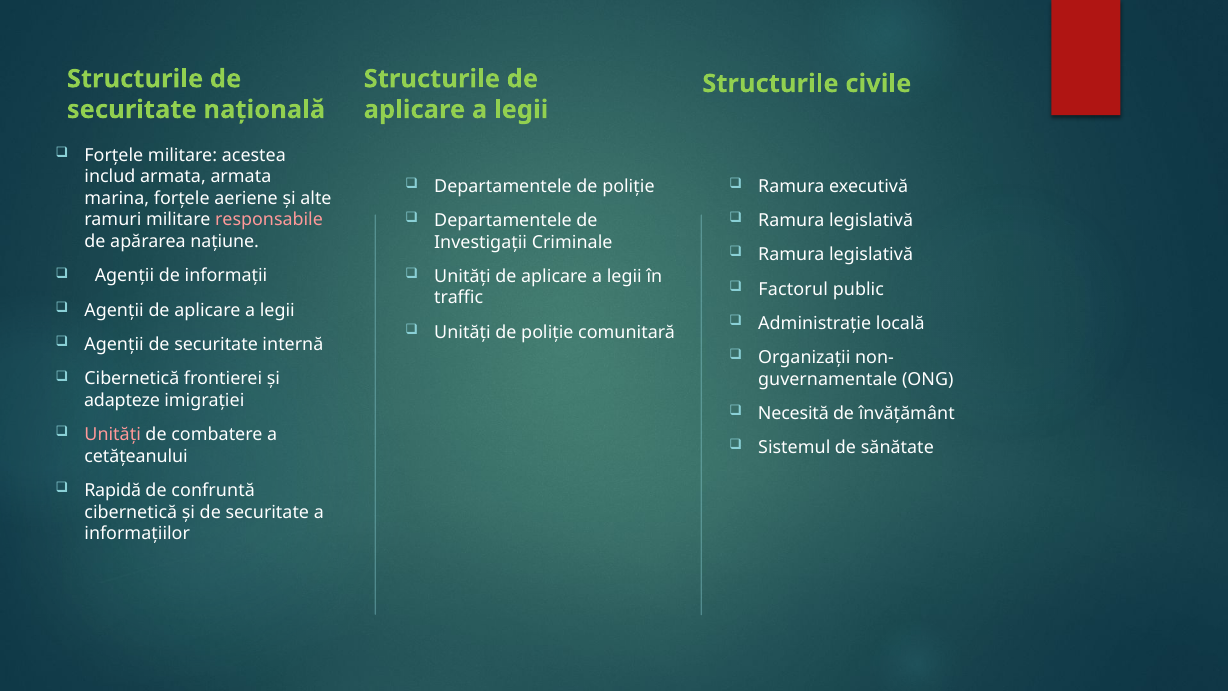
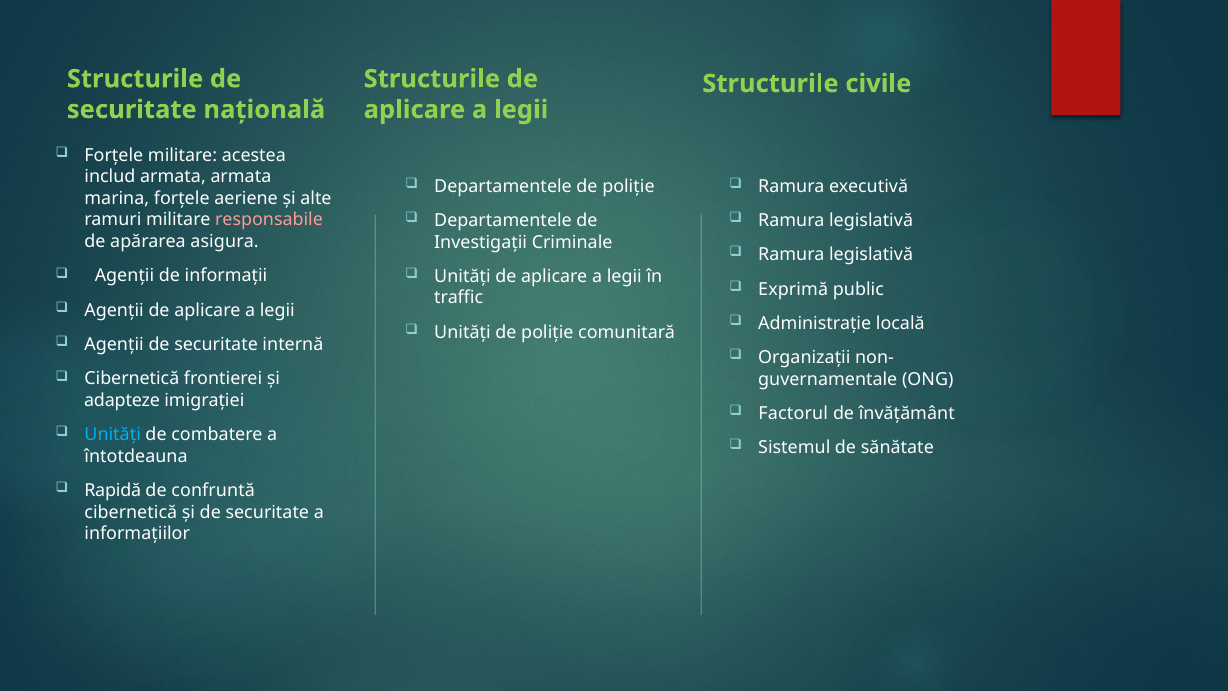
națiune: națiune -> asigura
Factorul: Factorul -> Exprimă
Necesită: Necesită -> Factorul
Unități at (113, 435) colour: pink -> light blue
cetățeanului: cetățeanului -> întotdeauna
